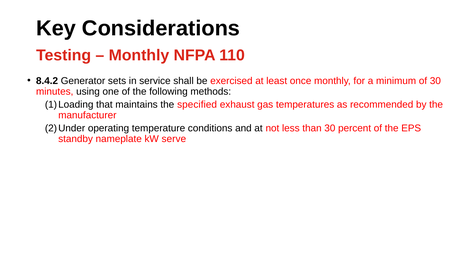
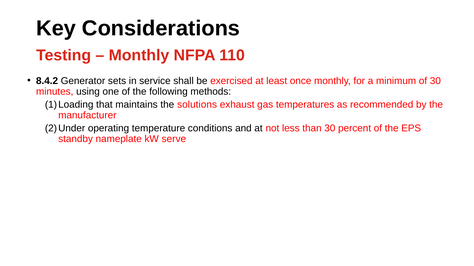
specified: specified -> solutions
